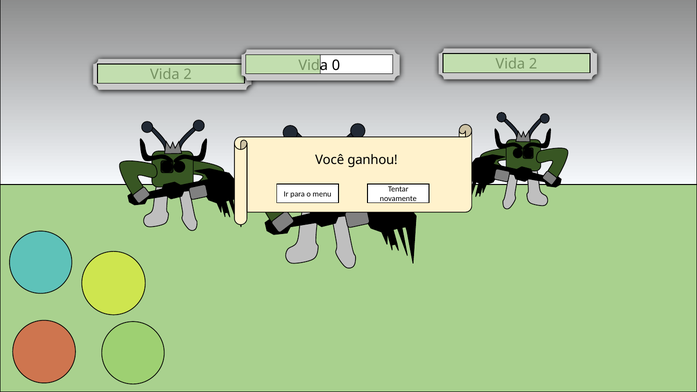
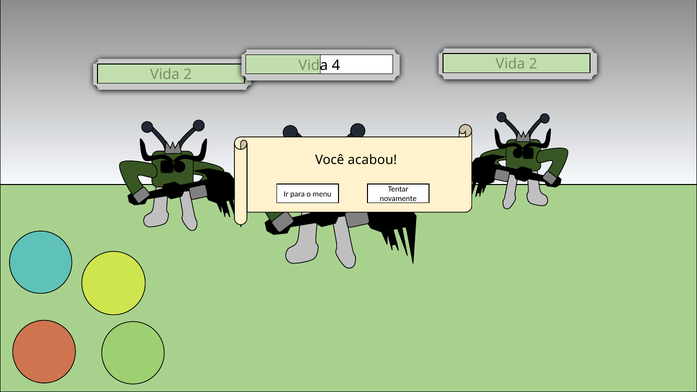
0: 0 -> 4
ganhou: ganhou -> acabou
